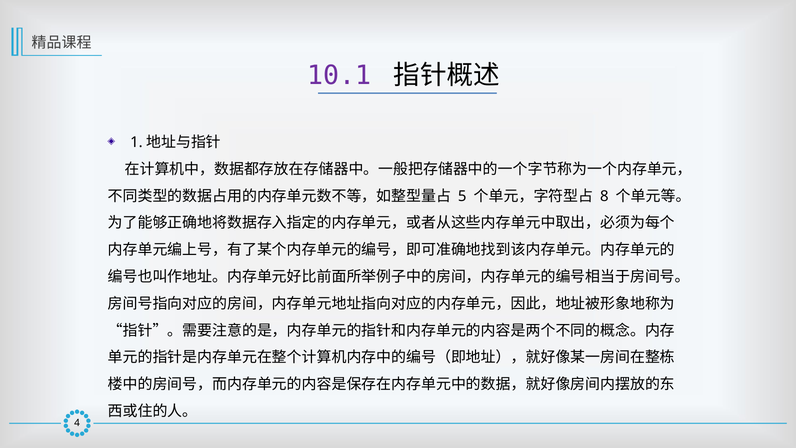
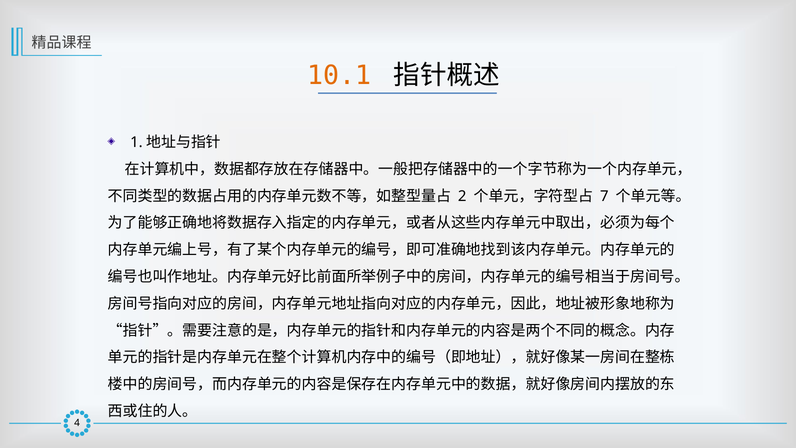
10.1 colour: purple -> orange
5: 5 -> 2
8: 8 -> 7
